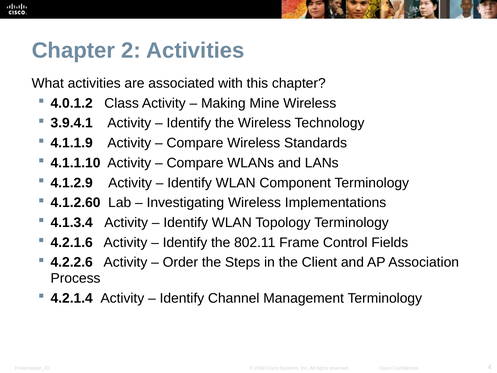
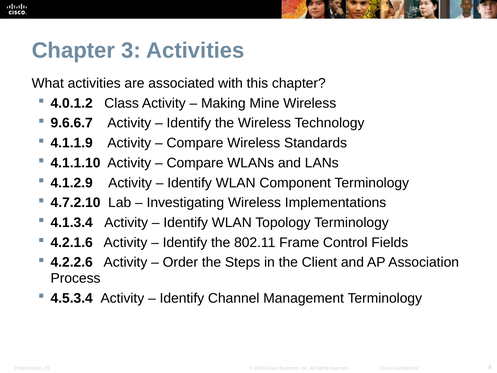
2: 2 -> 3
3.9.4.1: 3.9.4.1 -> 9.6.6.7
4.1.2.60: 4.1.2.60 -> 4.7.2.10
4.2.1.4: 4.2.1.4 -> 4.5.3.4
